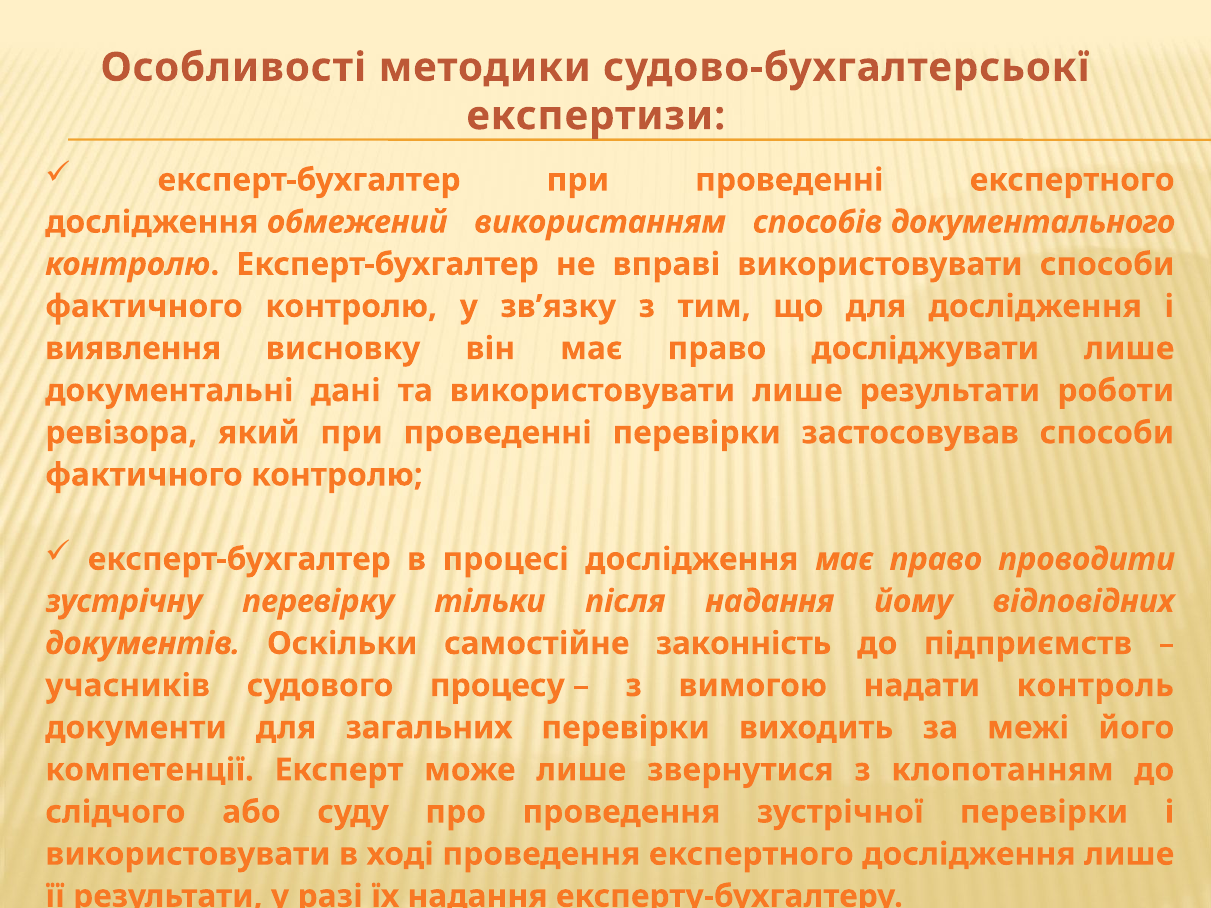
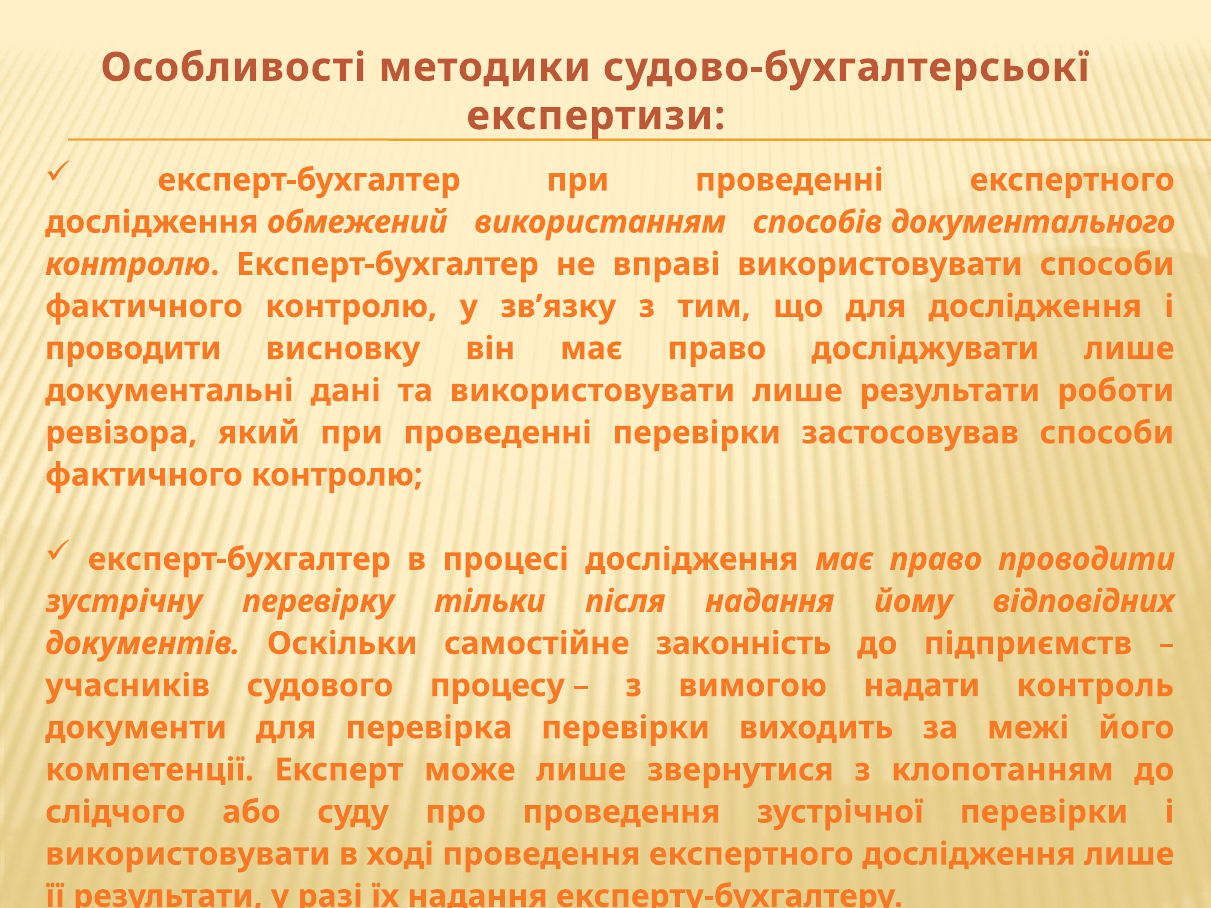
виявлення at (133, 349): виявлення -> проводити
загальних: загальних -> перевірка
